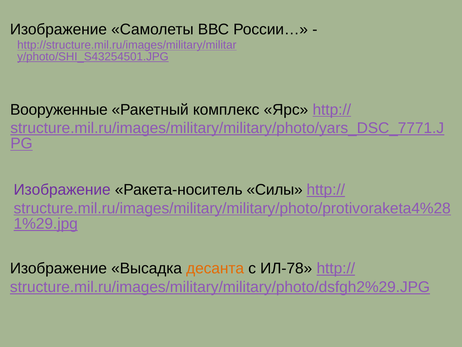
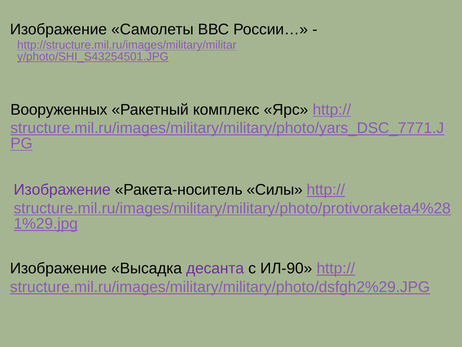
Вооруженные: Вооруженные -> Вооруженных
десанта colour: orange -> purple
ИЛ-78: ИЛ-78 -> ИЛ-90
